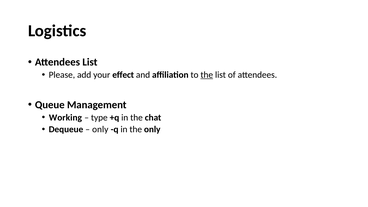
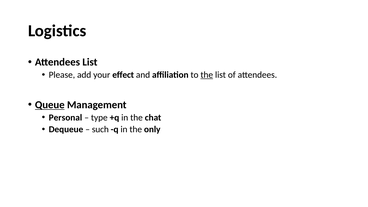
Queue underline: none -> present
Working: Working -> Personal
only at (100, 129): only -> such
